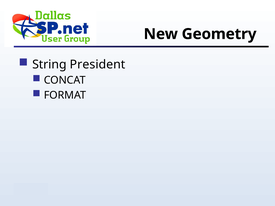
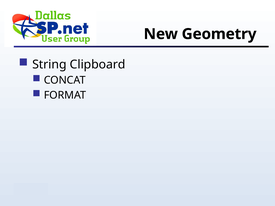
President: President -> Clipboard
